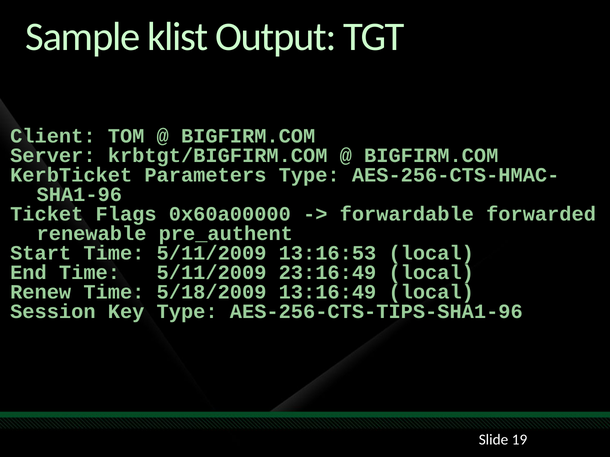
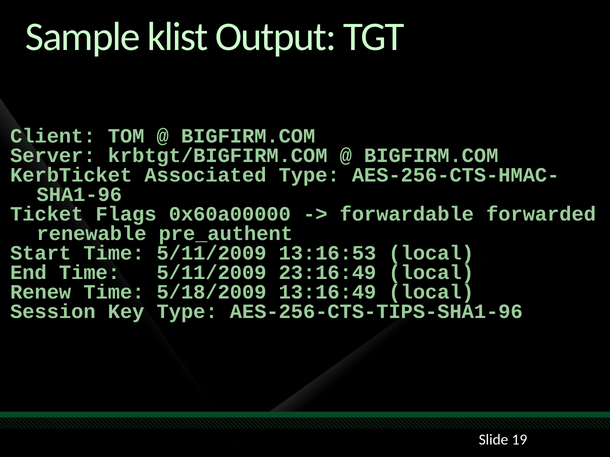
Parameters: Parameters -> Associated
